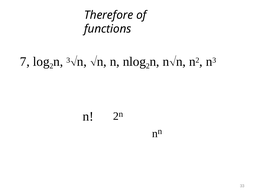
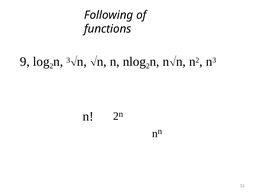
Therefore: Therefore -> Following
7: 7 -> 9
